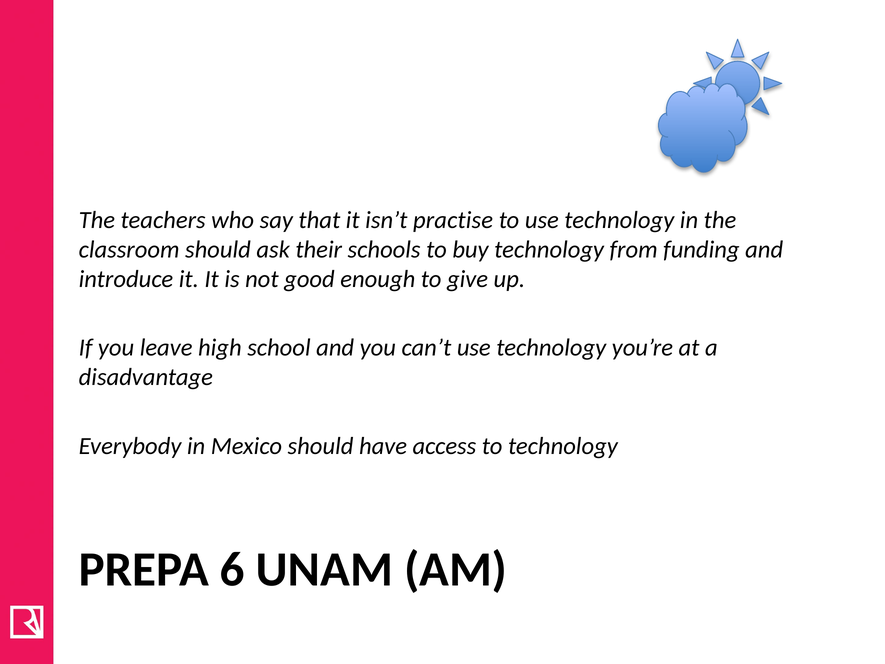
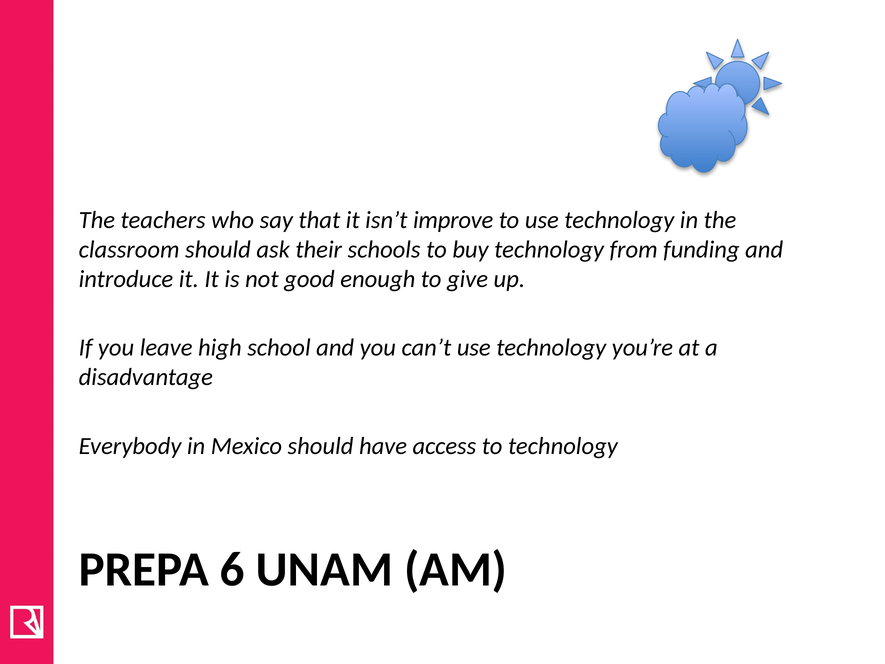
practise: practise -> improve
